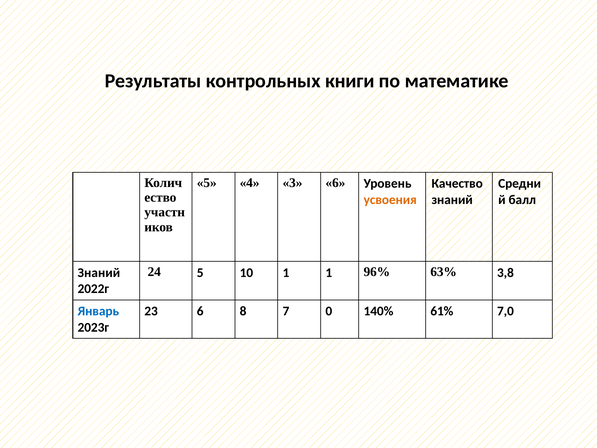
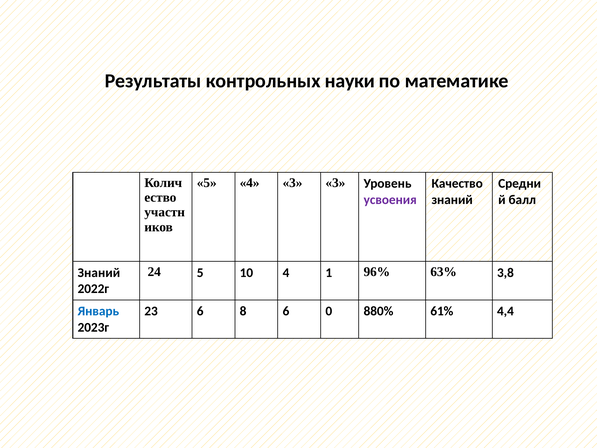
книги: книги -> науки
3 6: 6 -> 3
усвоения colour: orange -> purple
10 1: 1 -> 4
8 7: 7 -> 6
140%: 140% -> 880%
7,0: 7,0 -> 4,4
